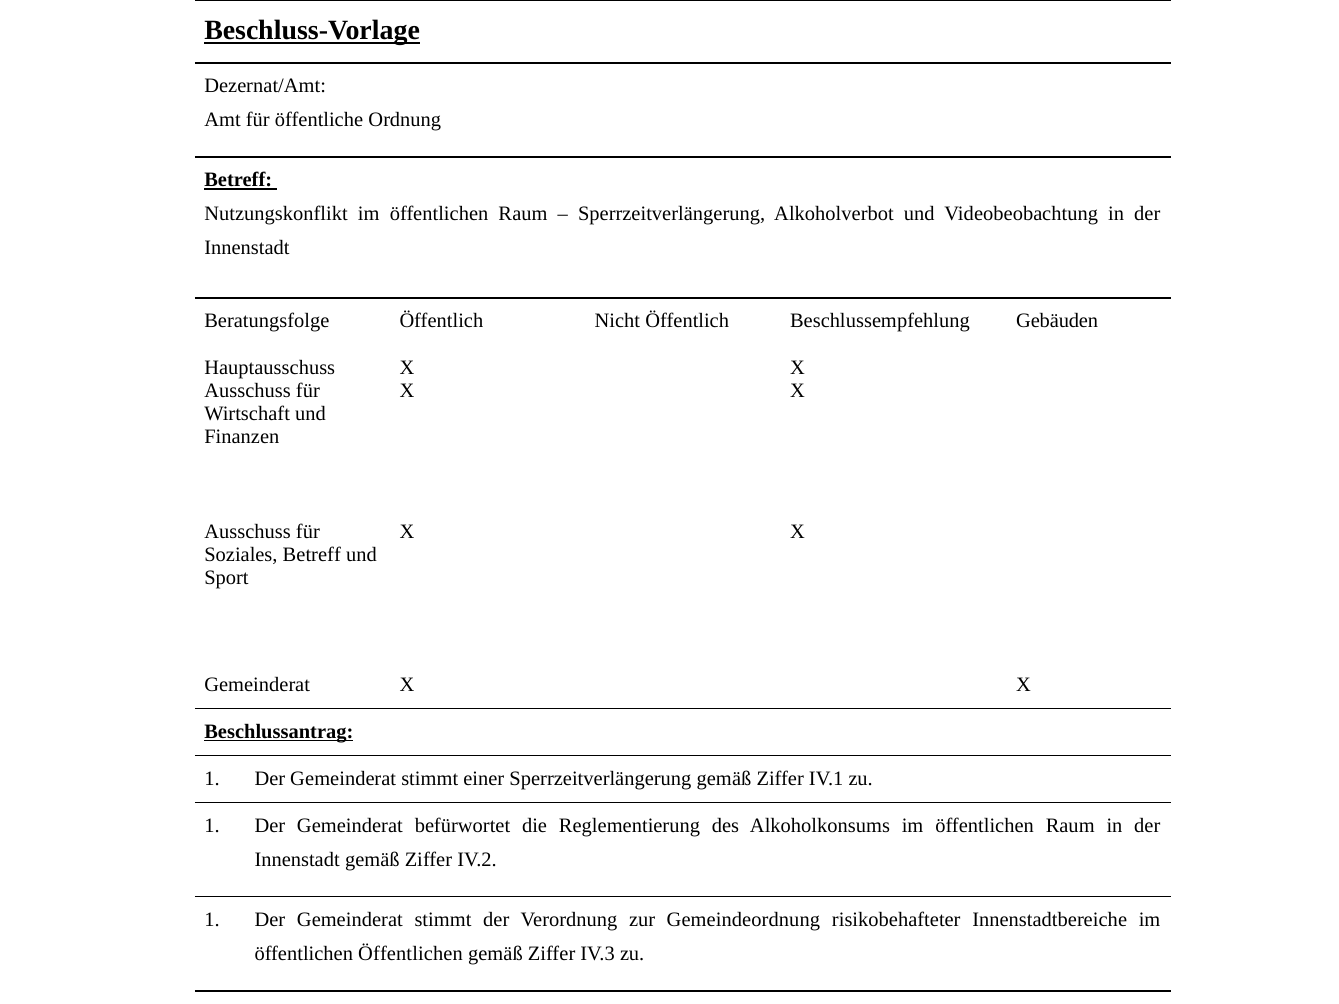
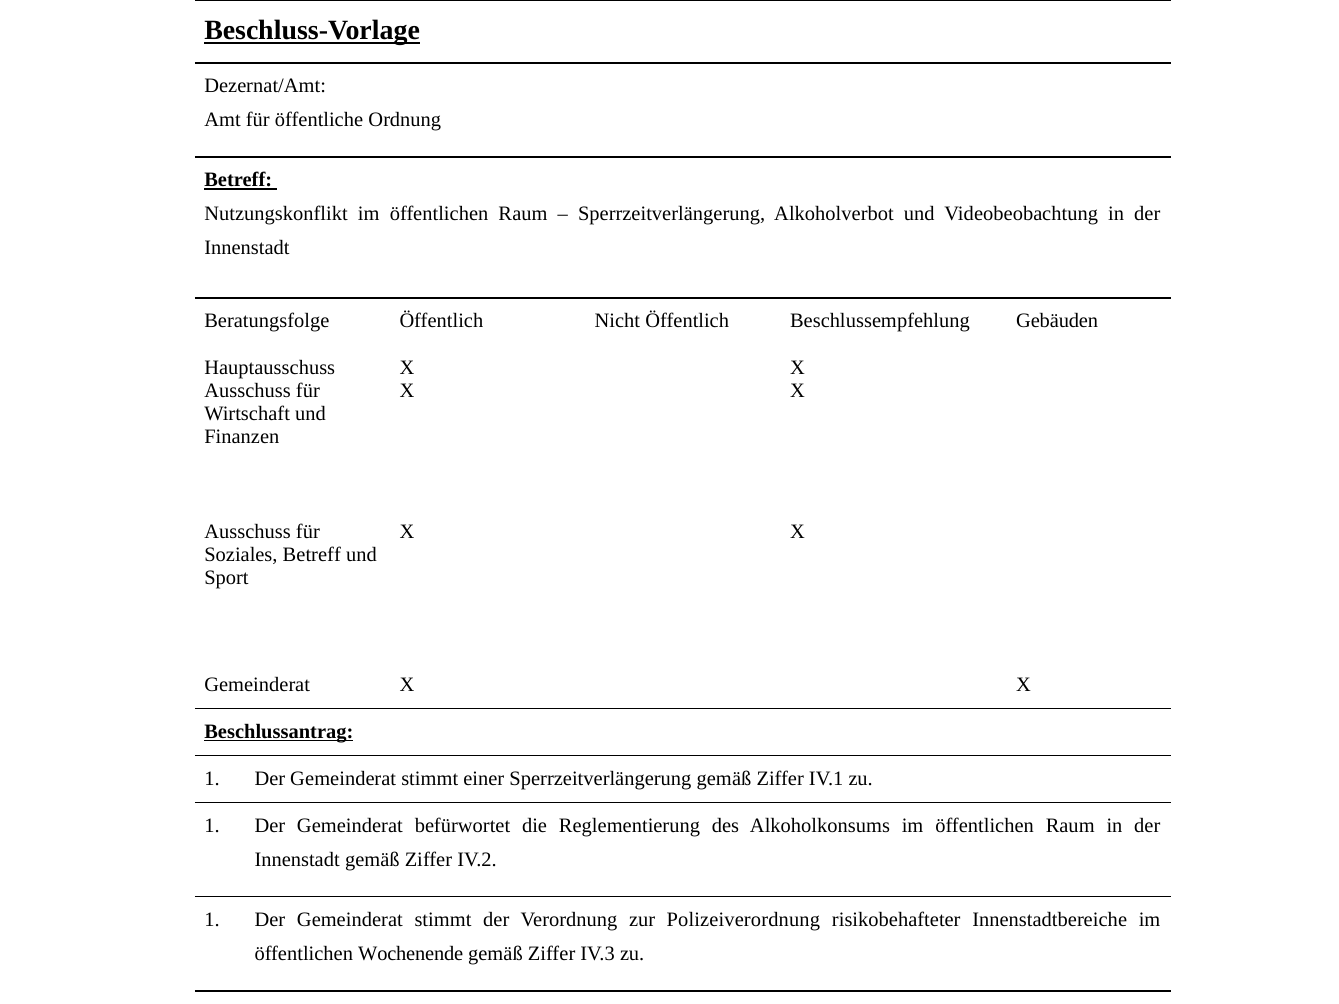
Gemeindeordnung: Gemeindeordnung -> Polizeiverordnung
öffentlichen Öffentlichen: Öffentlichen -> Wochenende
